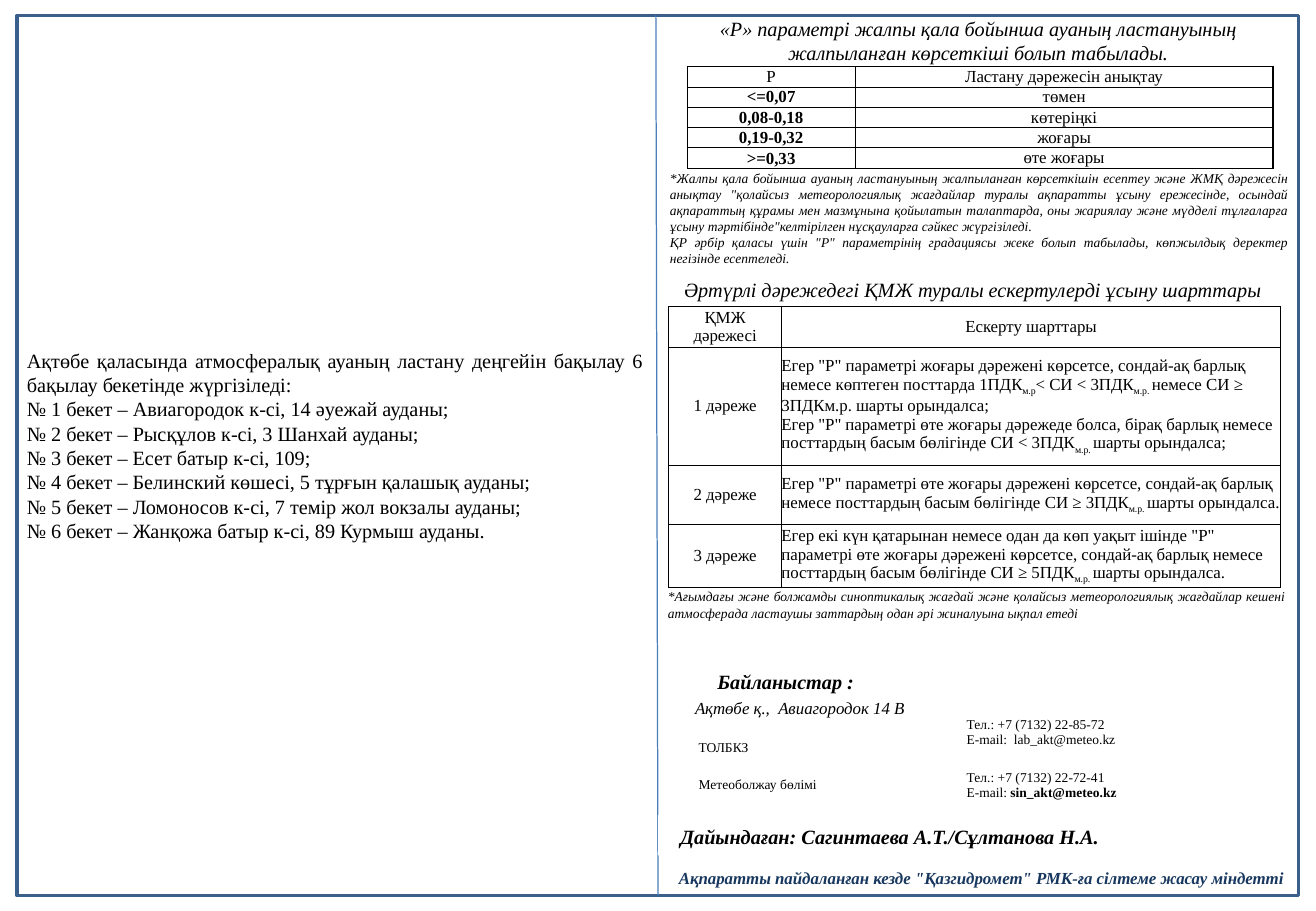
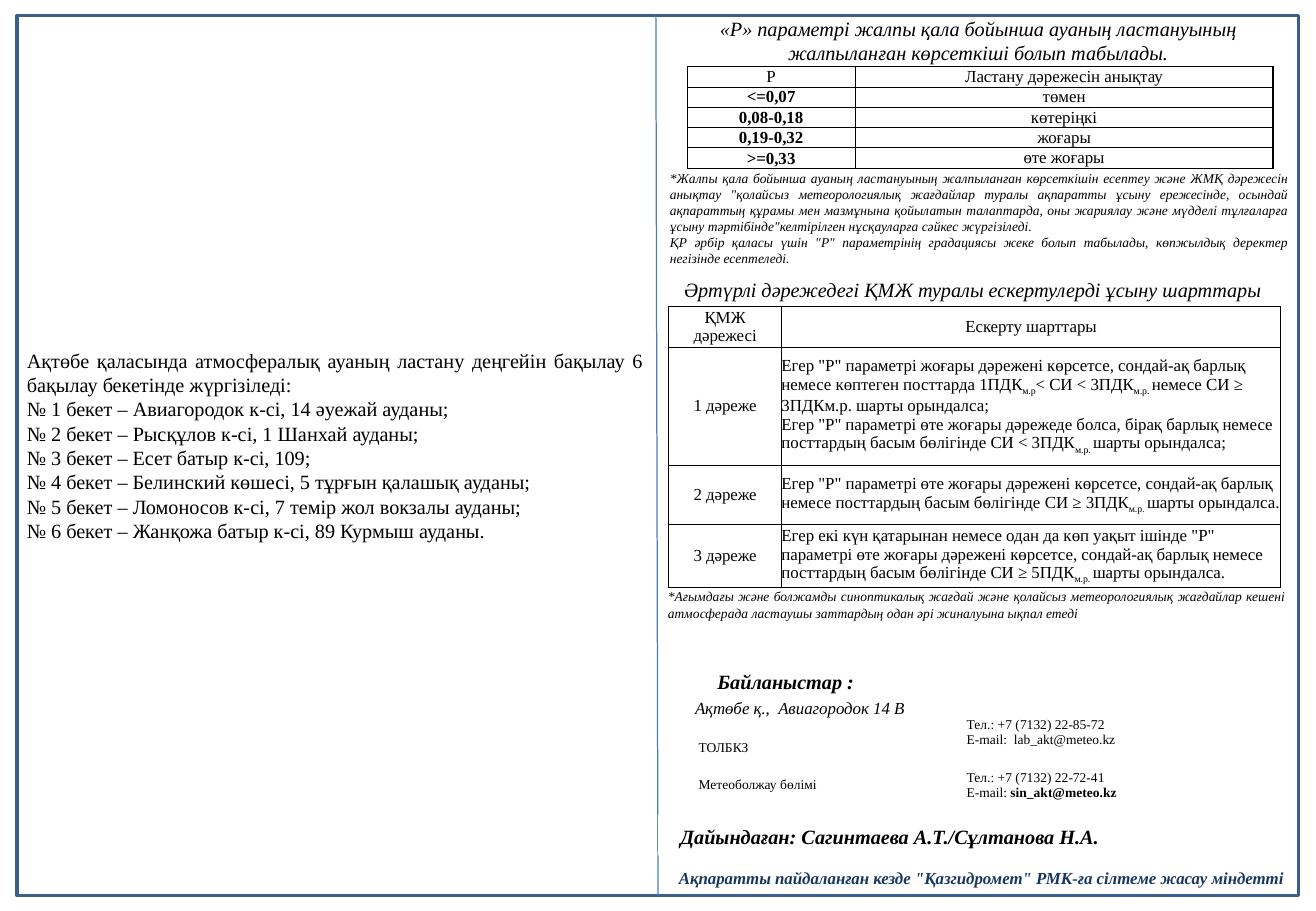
к-сі 3: 3 -> 1
